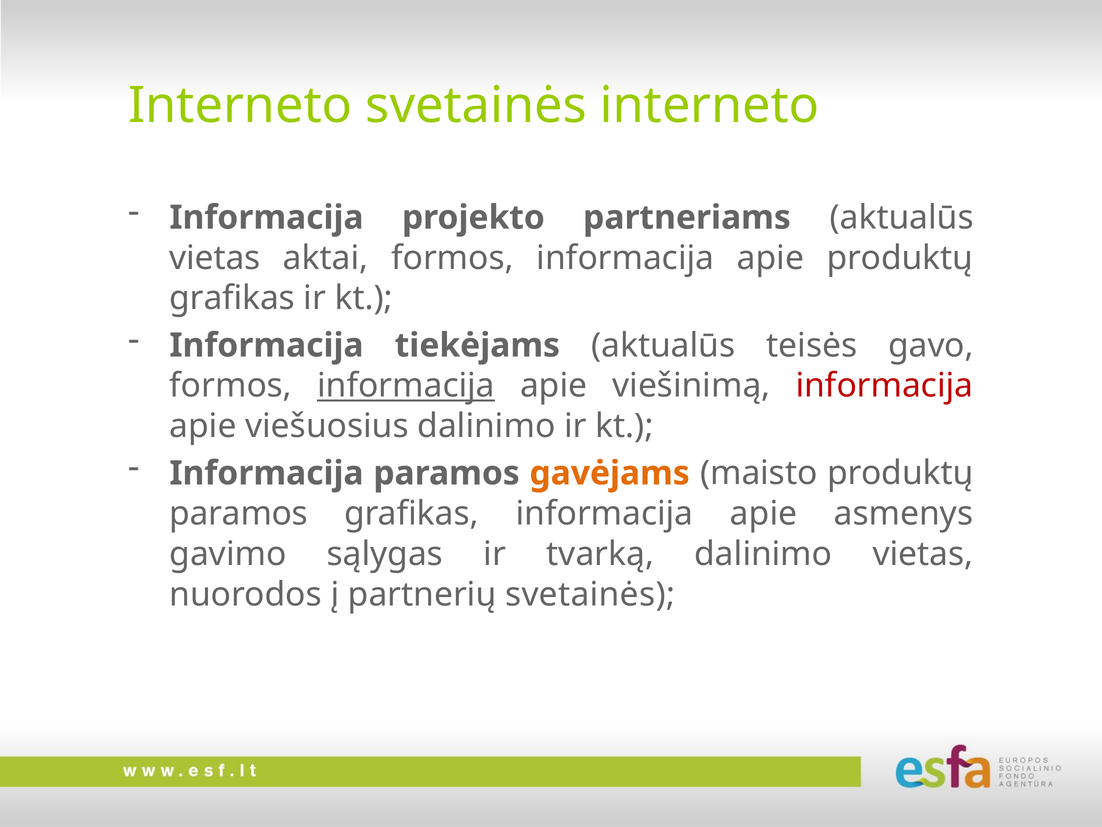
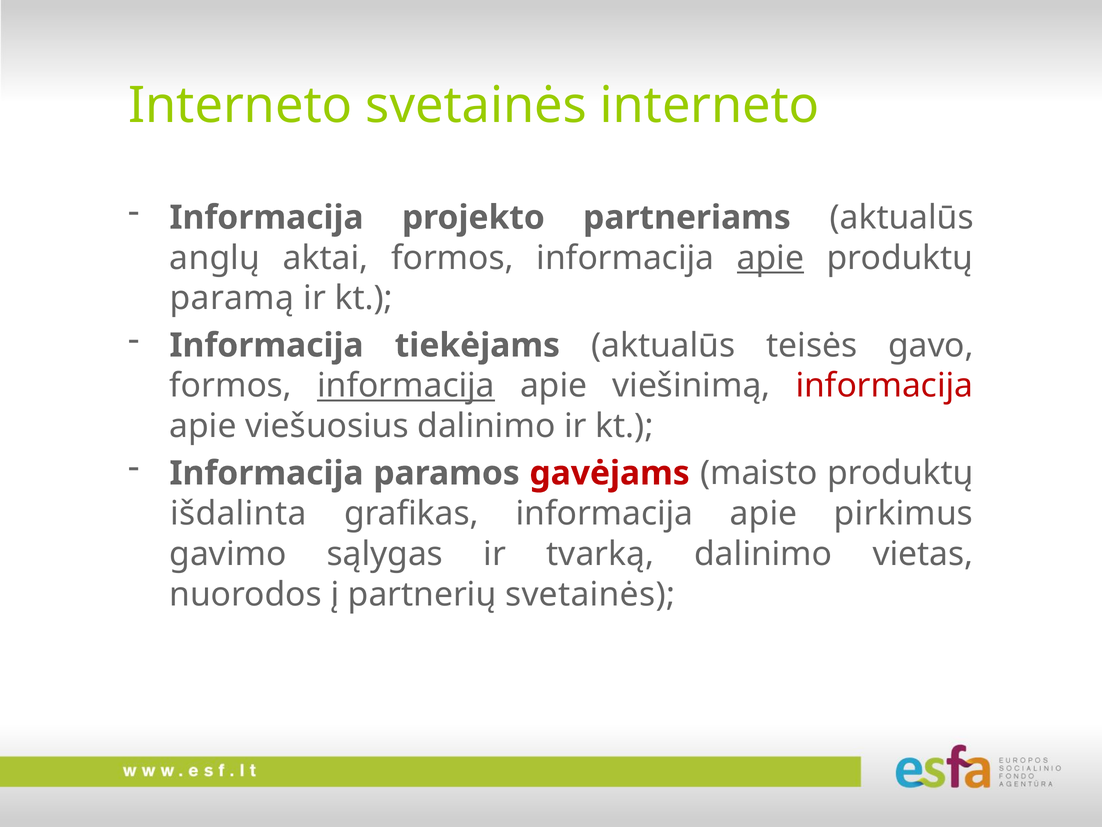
vietas at (215, 258): vietas -> anglų
apie at (770, 258) underline: none -> present
grafikas at (232, 298): grafikas -> paramą
gavėjams colour: orange -> red
paramos at (239, 513): paramos -> išdalinta
asmenys: asmenys -> pirkimus
